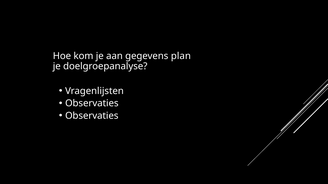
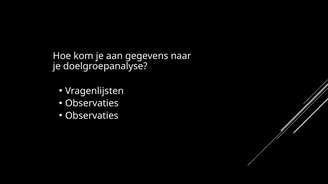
plan: plan -> naar
